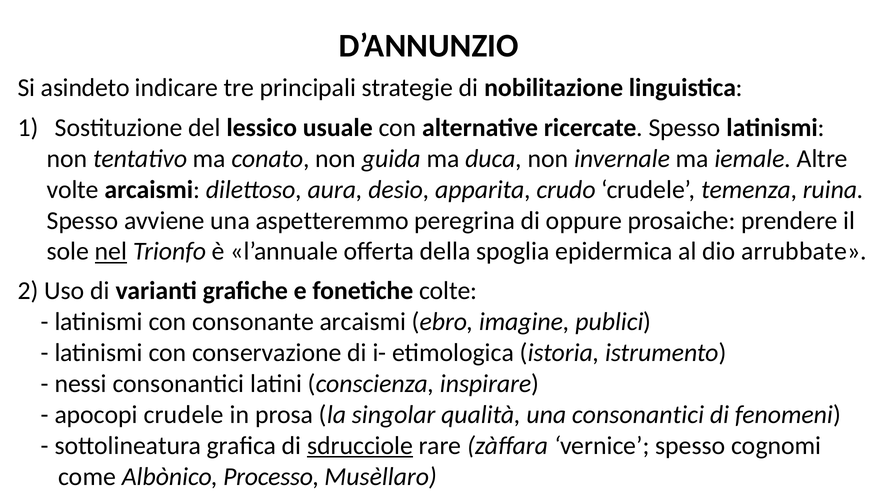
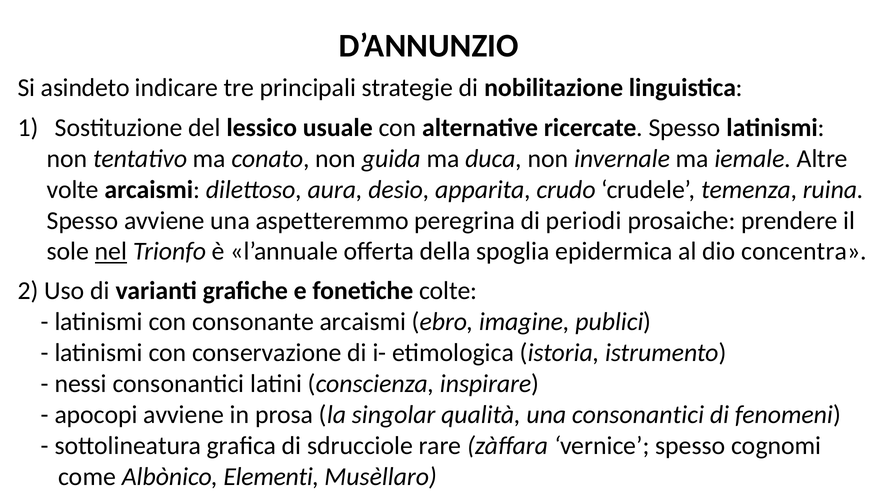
oppure: oppure -> periodi
arrubbate: arrubbate -> concentra
apocopi crudele: crudele -> avviene
sdrucciole underline: present -> none
Processo: Processo -> Elementi
